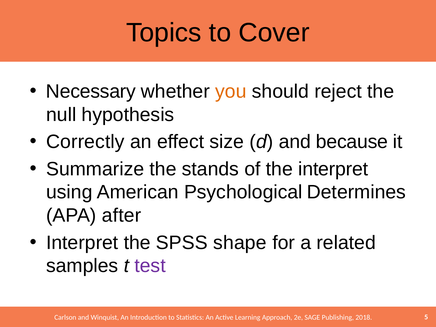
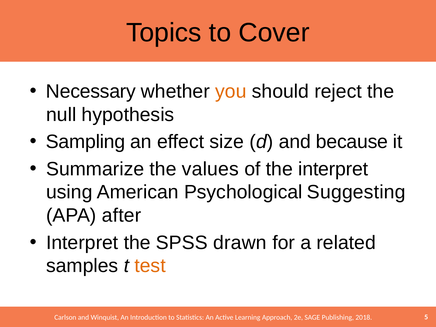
Correctly: Correctly -> Sampling
stands: stands -> values
Determines: Determines -> Suggesting
shape: shape -> drawn
test colour: purple -> orange
